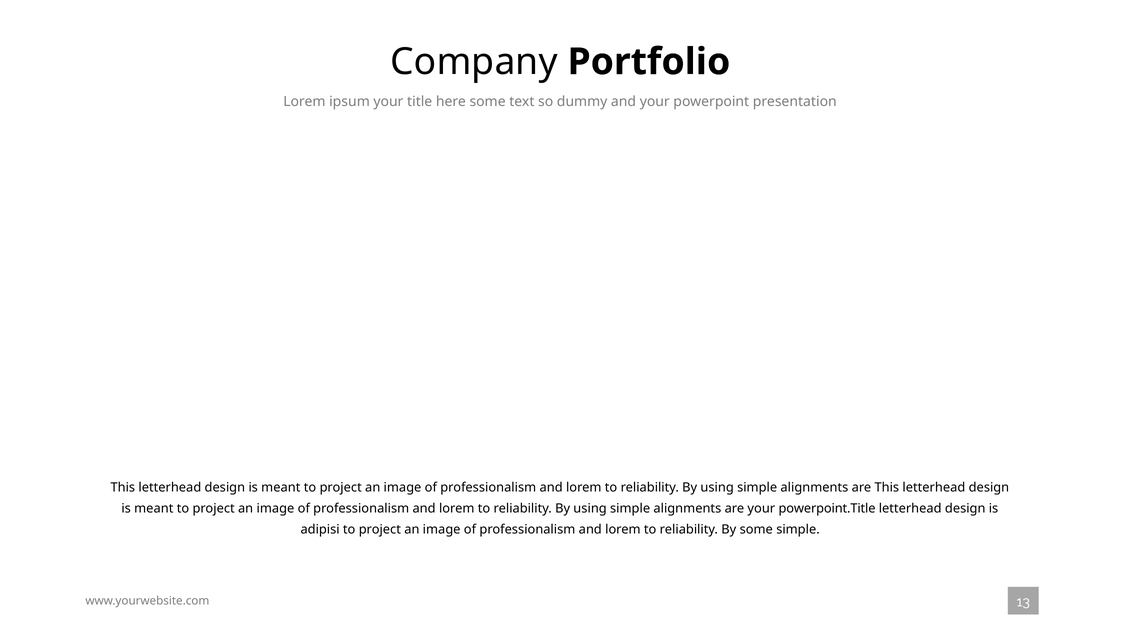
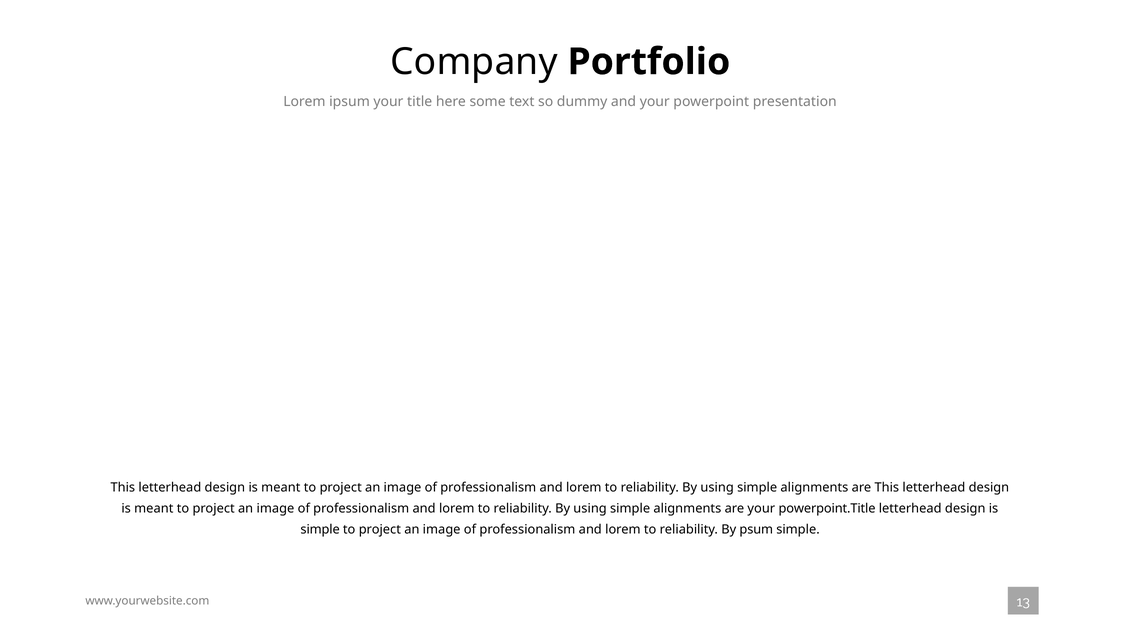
adipisi at (320, 530): adipisi -> simple
By some: some -> psum
